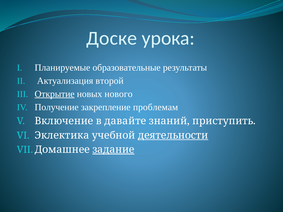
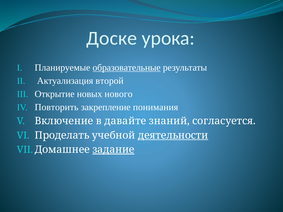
образовательные underline: none -> present
Открытие underline: present -> none
Получение: Получение -> Повторить
проблемам: проблемам -> понимания
приступить: приступить -> согласуется
Эклектика: Эклектика -> Проделать
